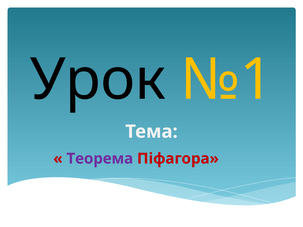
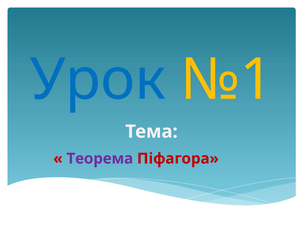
Урок colour: black -> blue
